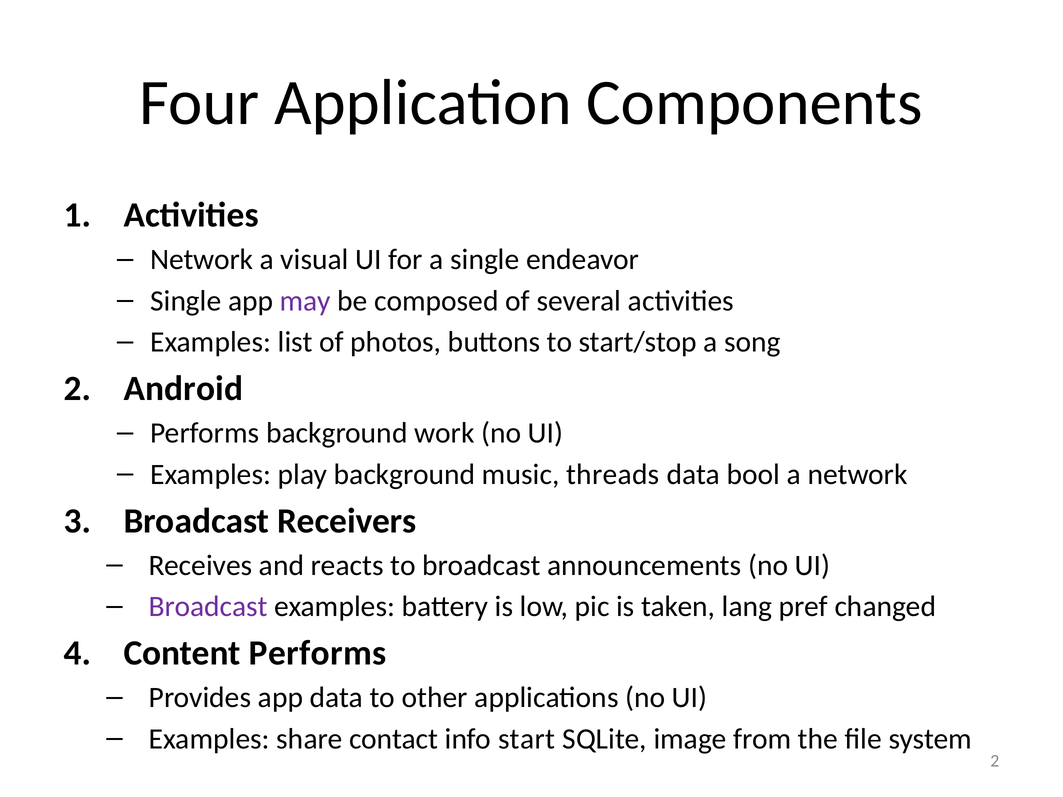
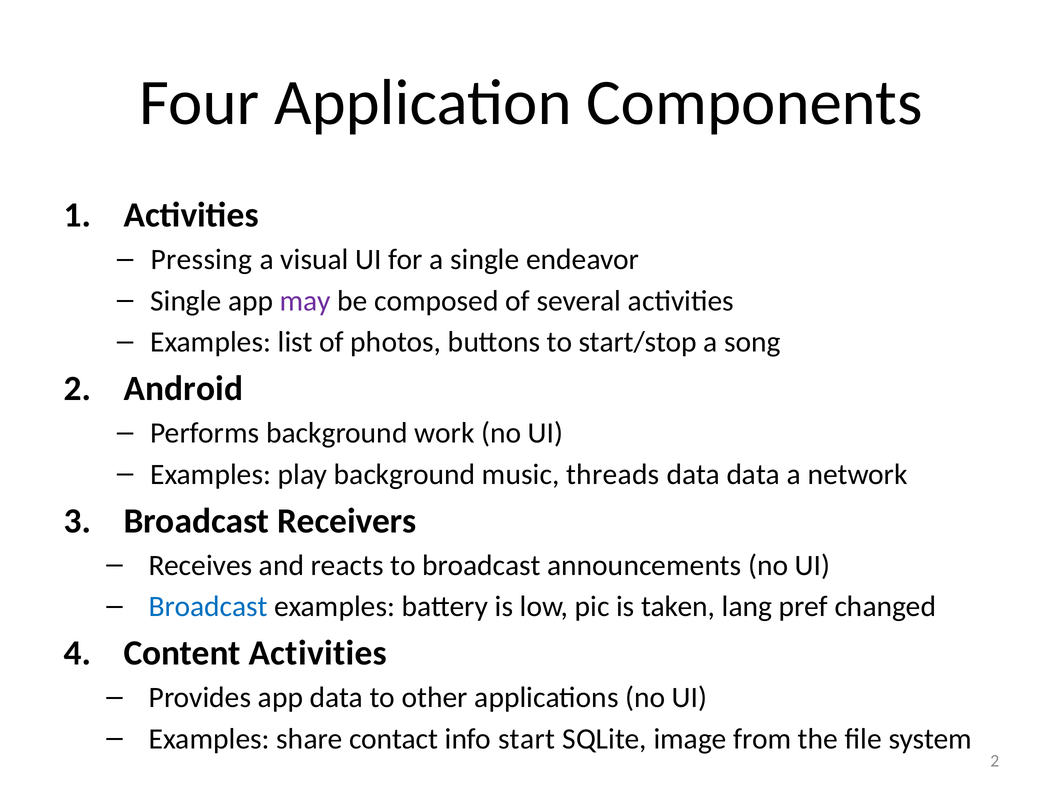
Network at (202, 260): Network -> Pressing
data bool: bool -> data
Broadcast at (208, 607) colour: purple -> blue
Content Performs: Performs -> Activities
